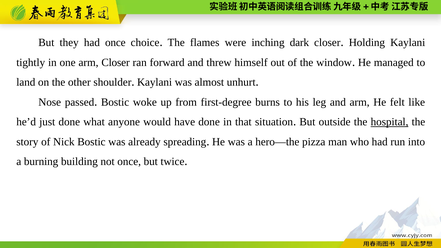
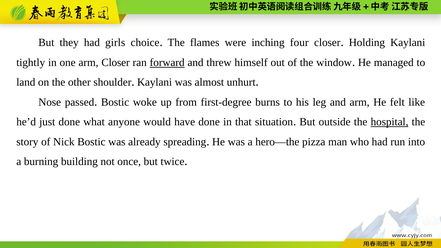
had once: once -> girls
dark: dark -> four
forward underline: none -> present
